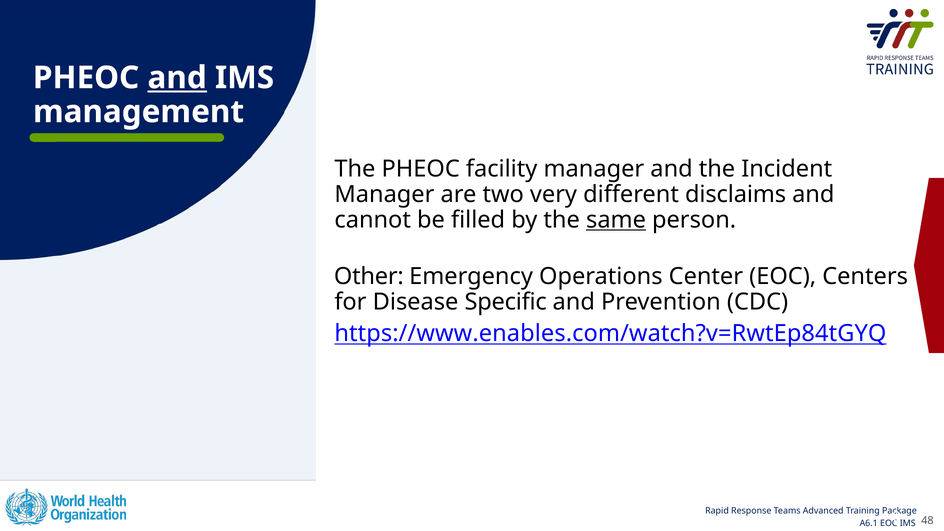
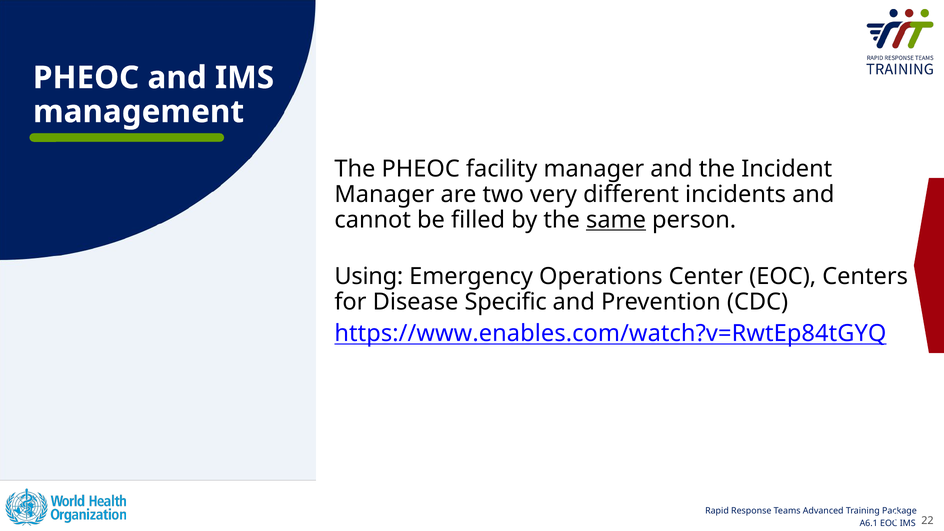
and at (177, 78) underline: present -> none
disclaims: disclaims -> incidents
Other: Other -> Using
48: 48 -> 22
